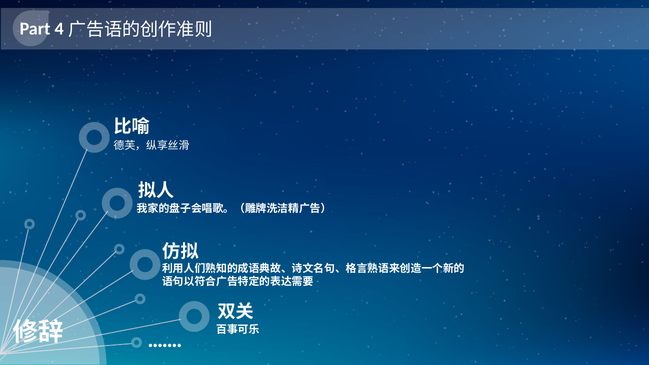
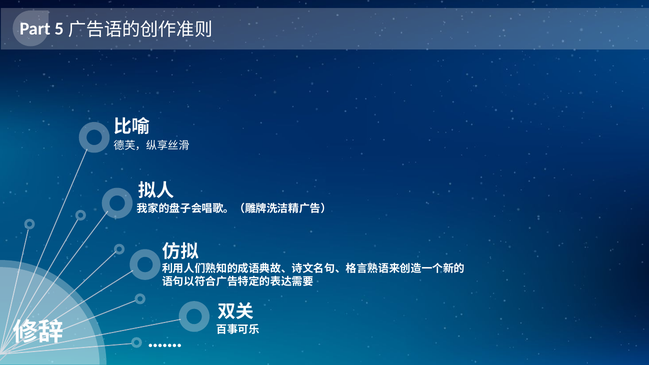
4: 4 -> 5
